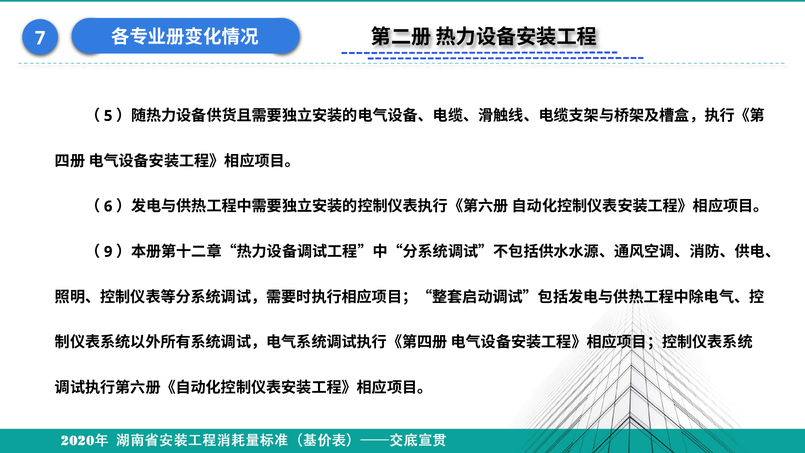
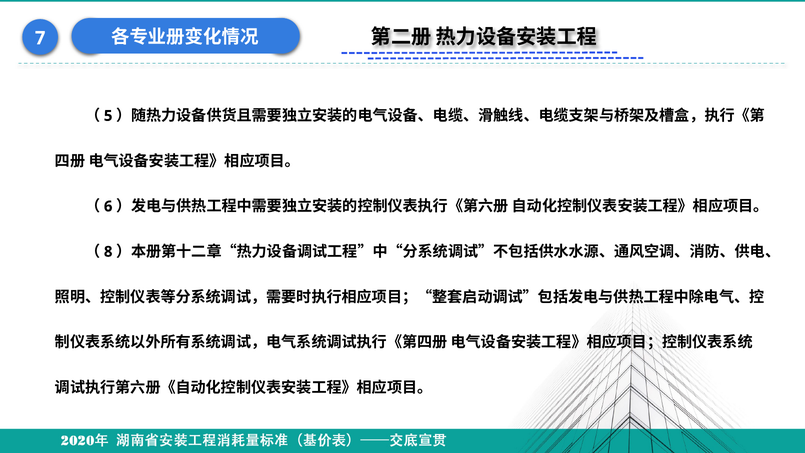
9: 9 -> 8
